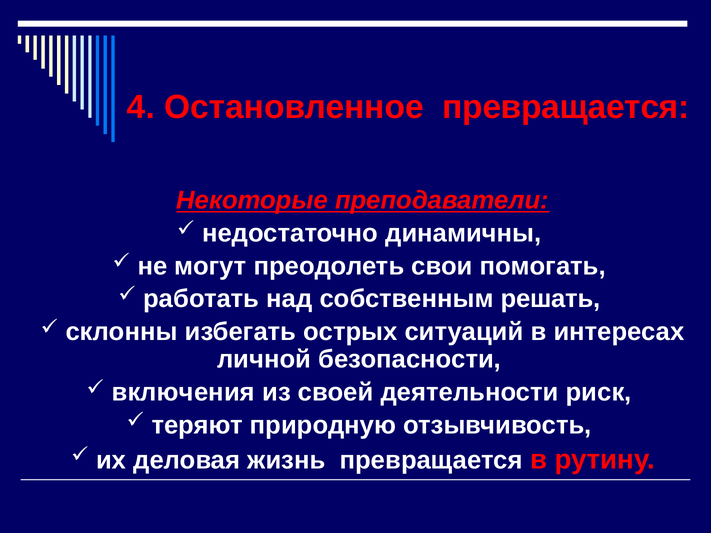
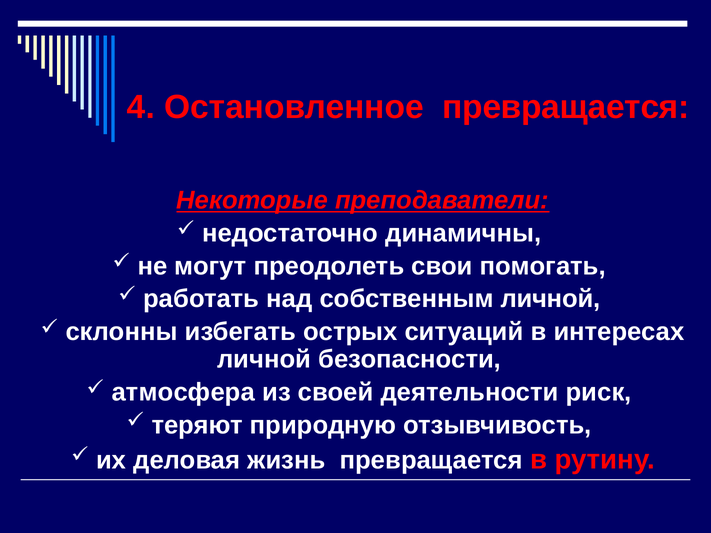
собственным решать: решать -> личной
включения: включения -> атмосфера
